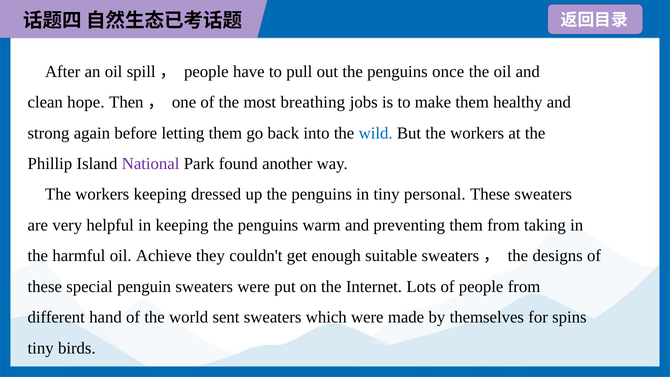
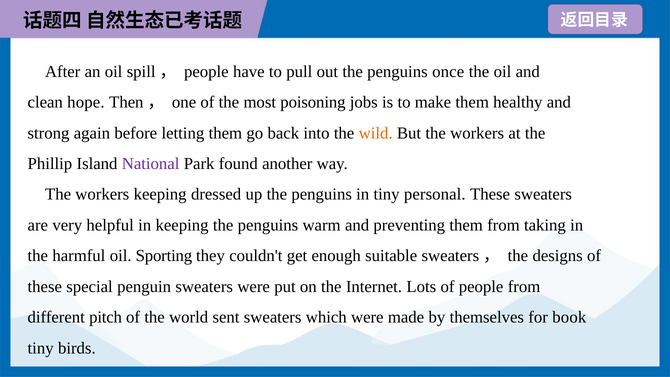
breathing: breathing -> poisoning
wild colour: blue -> orange
Achieve: Achieve -> Sporting
hand: hand -> pitch
spins: spins -> book
